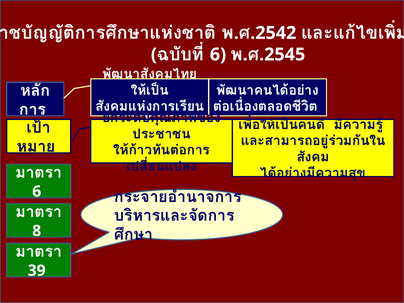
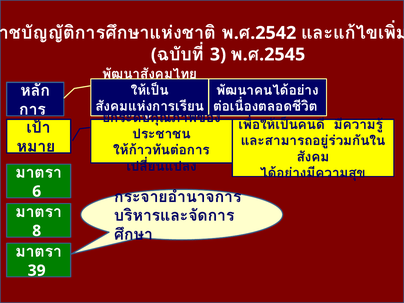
6 at (218, 54): 6 -> 3
